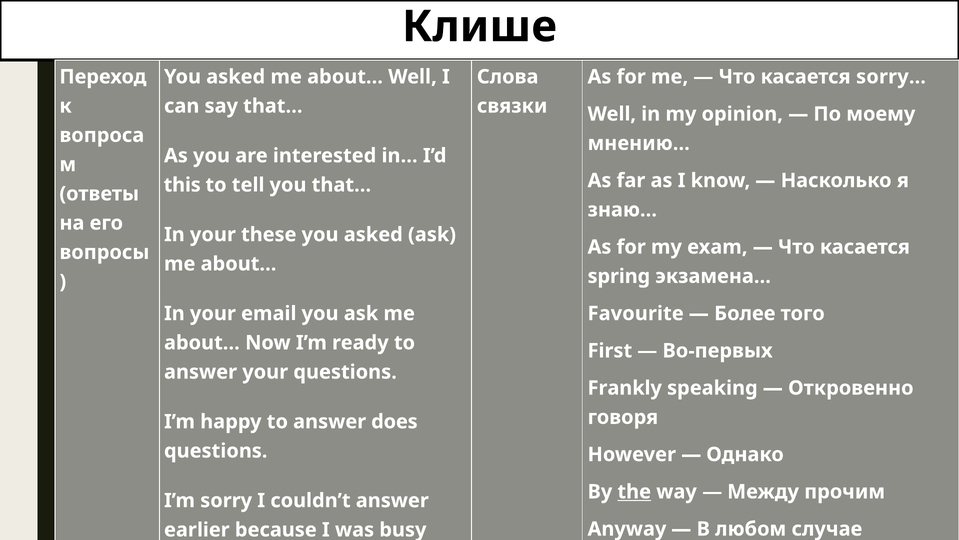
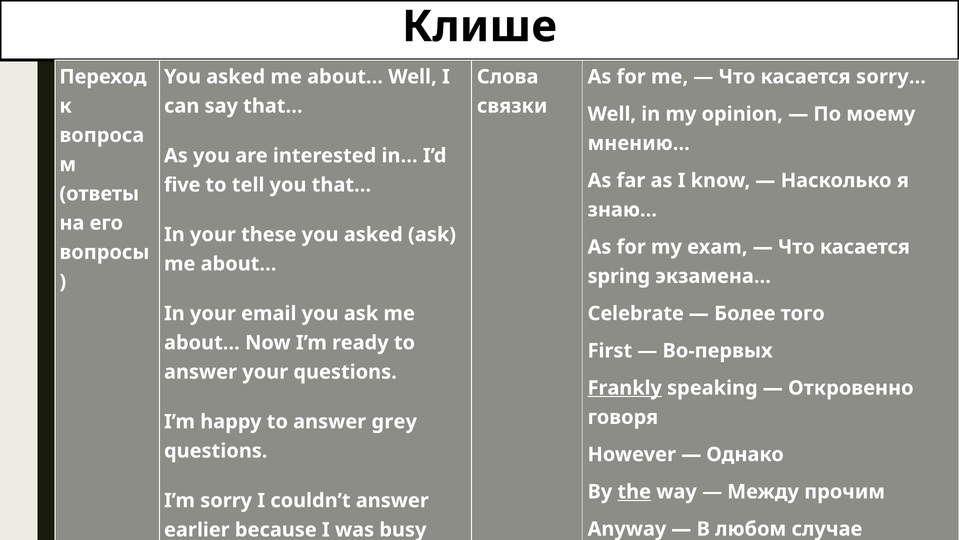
this: this -> five
Favourite: Favourite -> Celebrate
Frankly underline: none -> present
does: does -> grey
